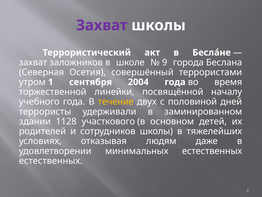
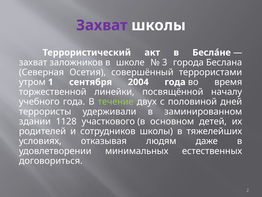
9: 9 -> 3
течение colour: yellow -> light green
естественных at (51, 160): естественных -> договориться
